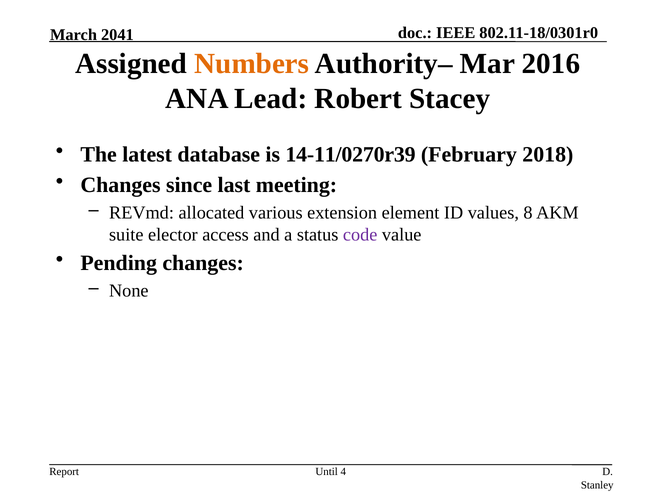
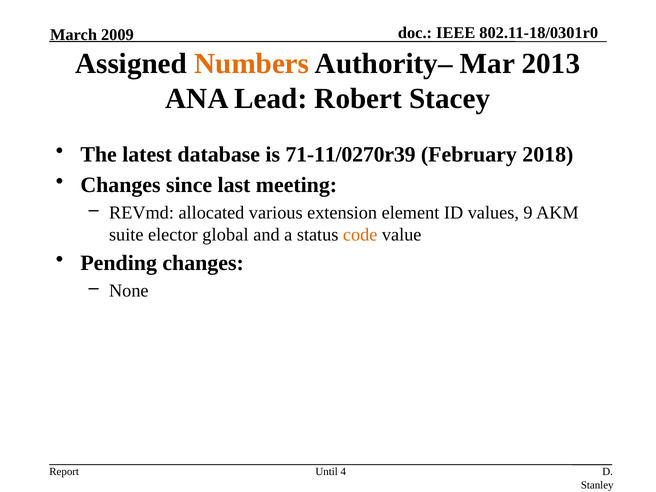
2041: 2041 -> 2009
2016: 2016 -> 2013
14-11/0270r39: 14-11/0270r39 -> 71-11/0270r39
8: 8 -> 9
access: access -> global
code colour: purple -> orange
